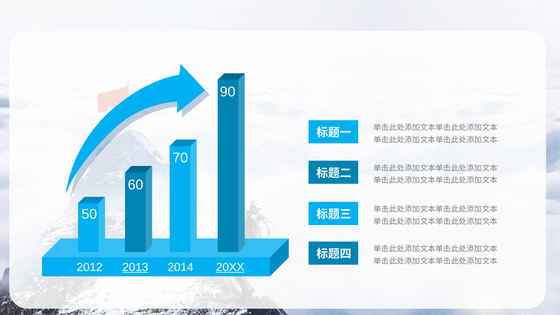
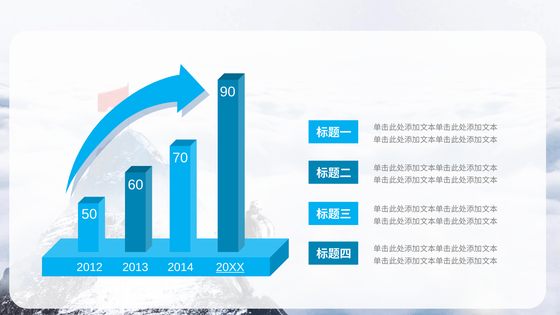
2013 underline: present -> none
